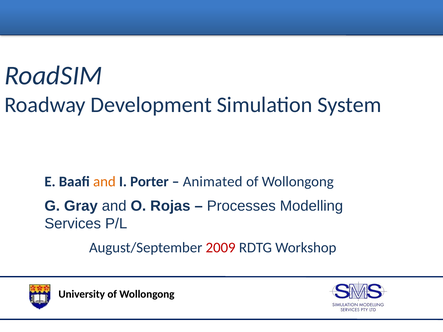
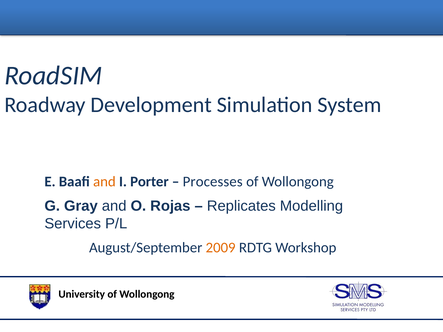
Animated: Animated -> Processes
Processes: Processes -> Replicates
2009 colour: red -> orange
